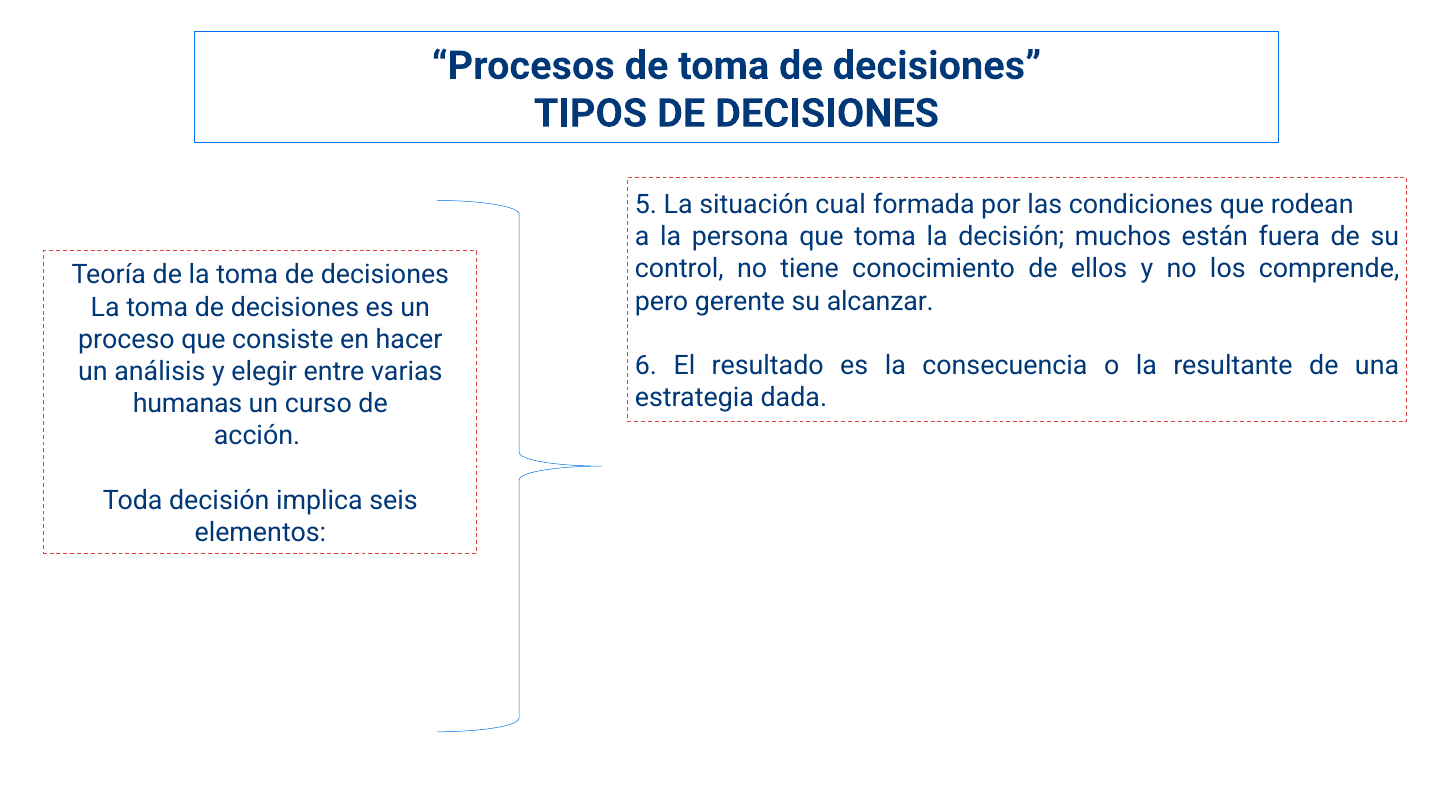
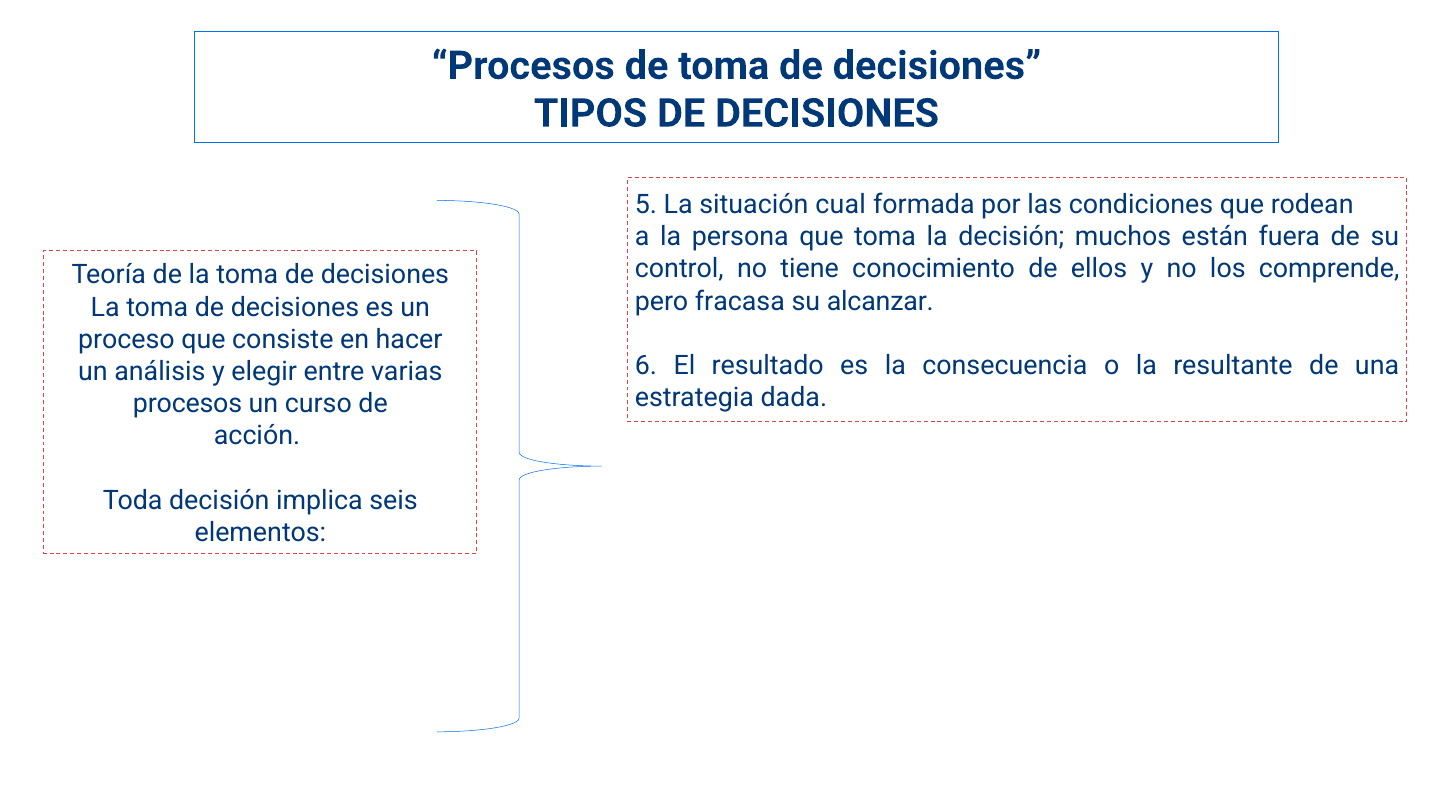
gerente: gerente -> fracasa
humanas at (188, 404): humanas -> procesos
